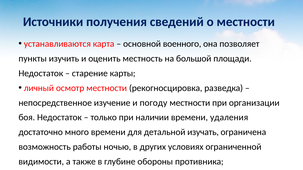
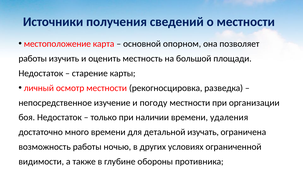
устанавливаются: устанавливаются -> местоположение
военного: военного -> опорном
пункты at (33, 59): пункты -> работы
